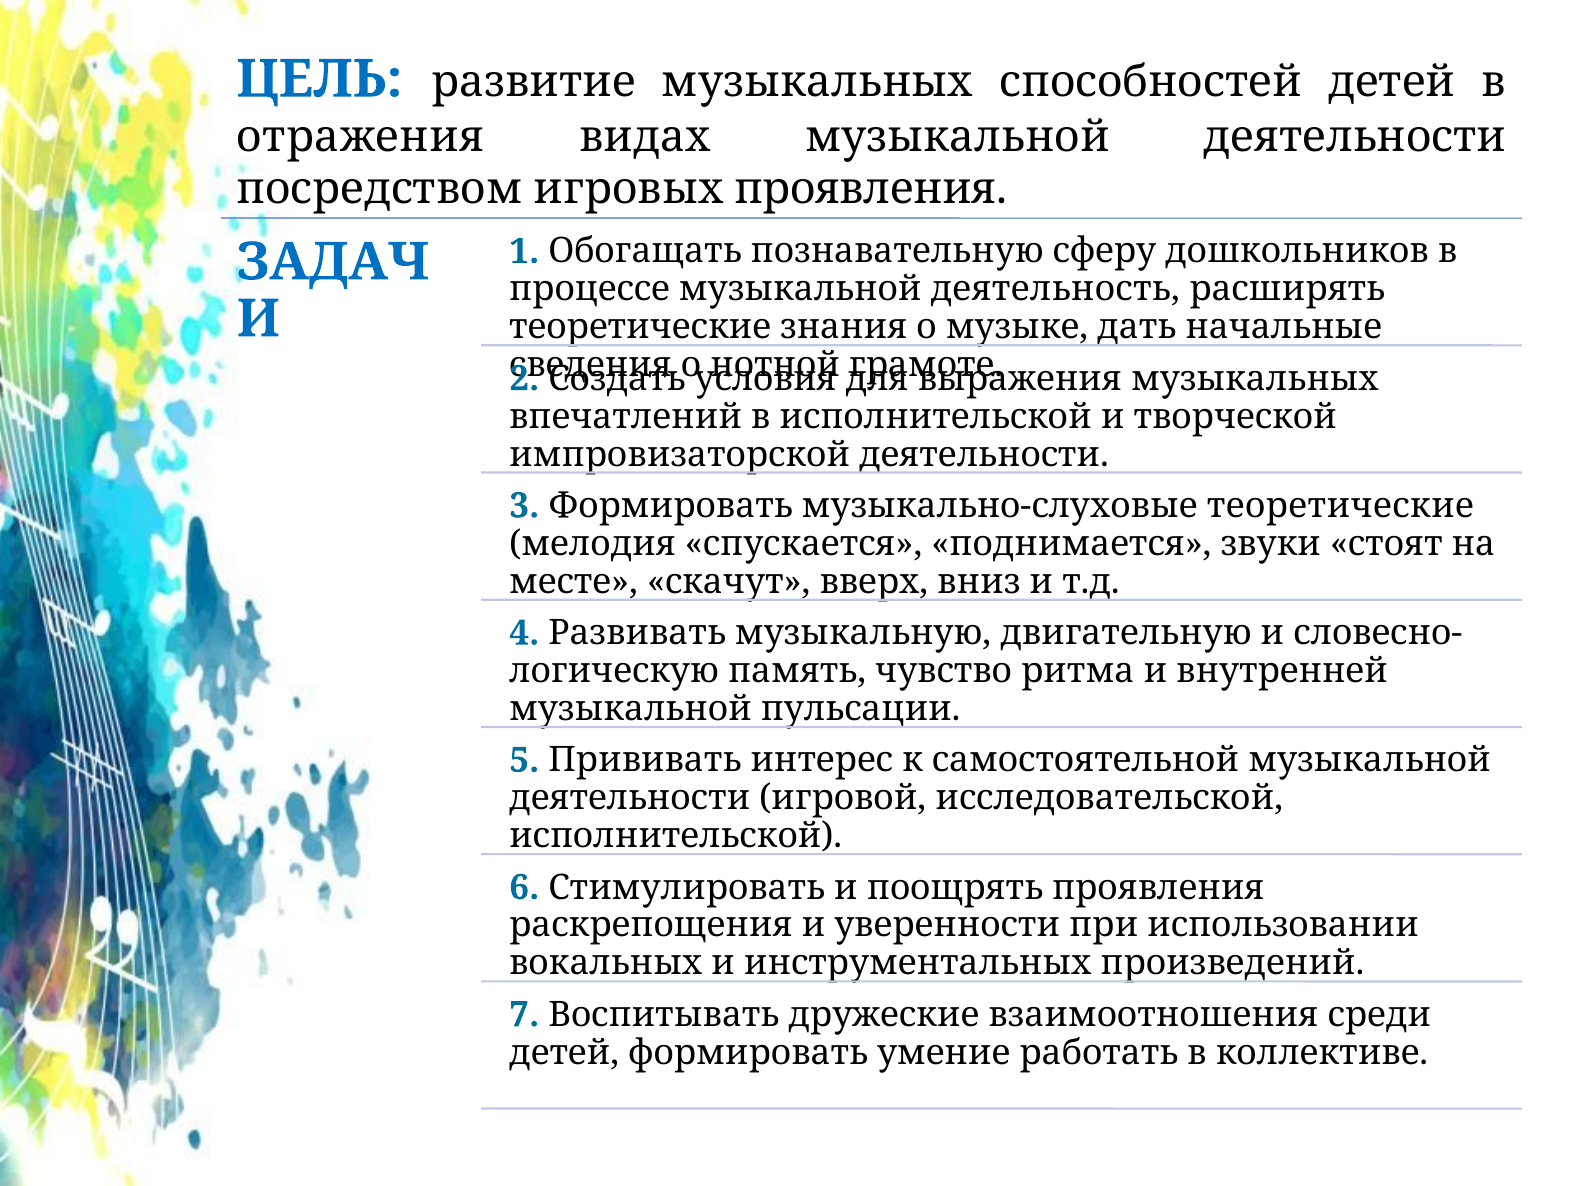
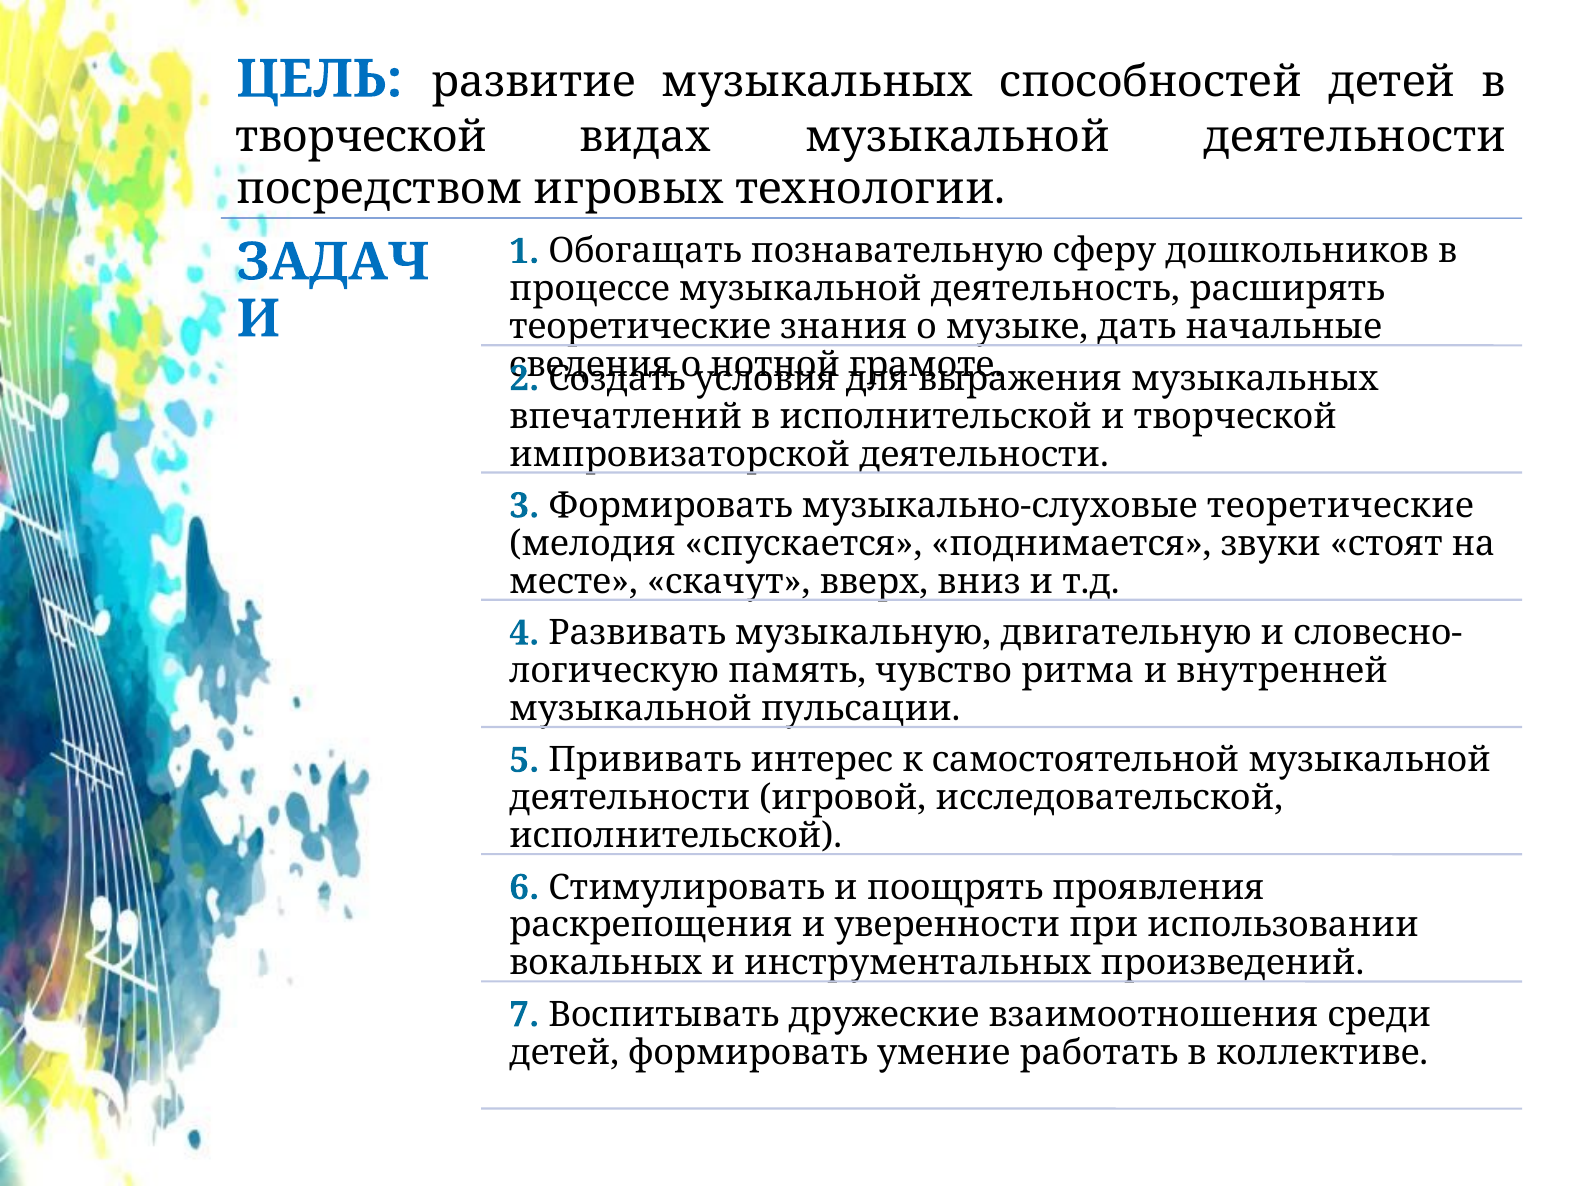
отражения at (361, 137): отражения -> творческой
игровых проявления: проявления -> технологии
